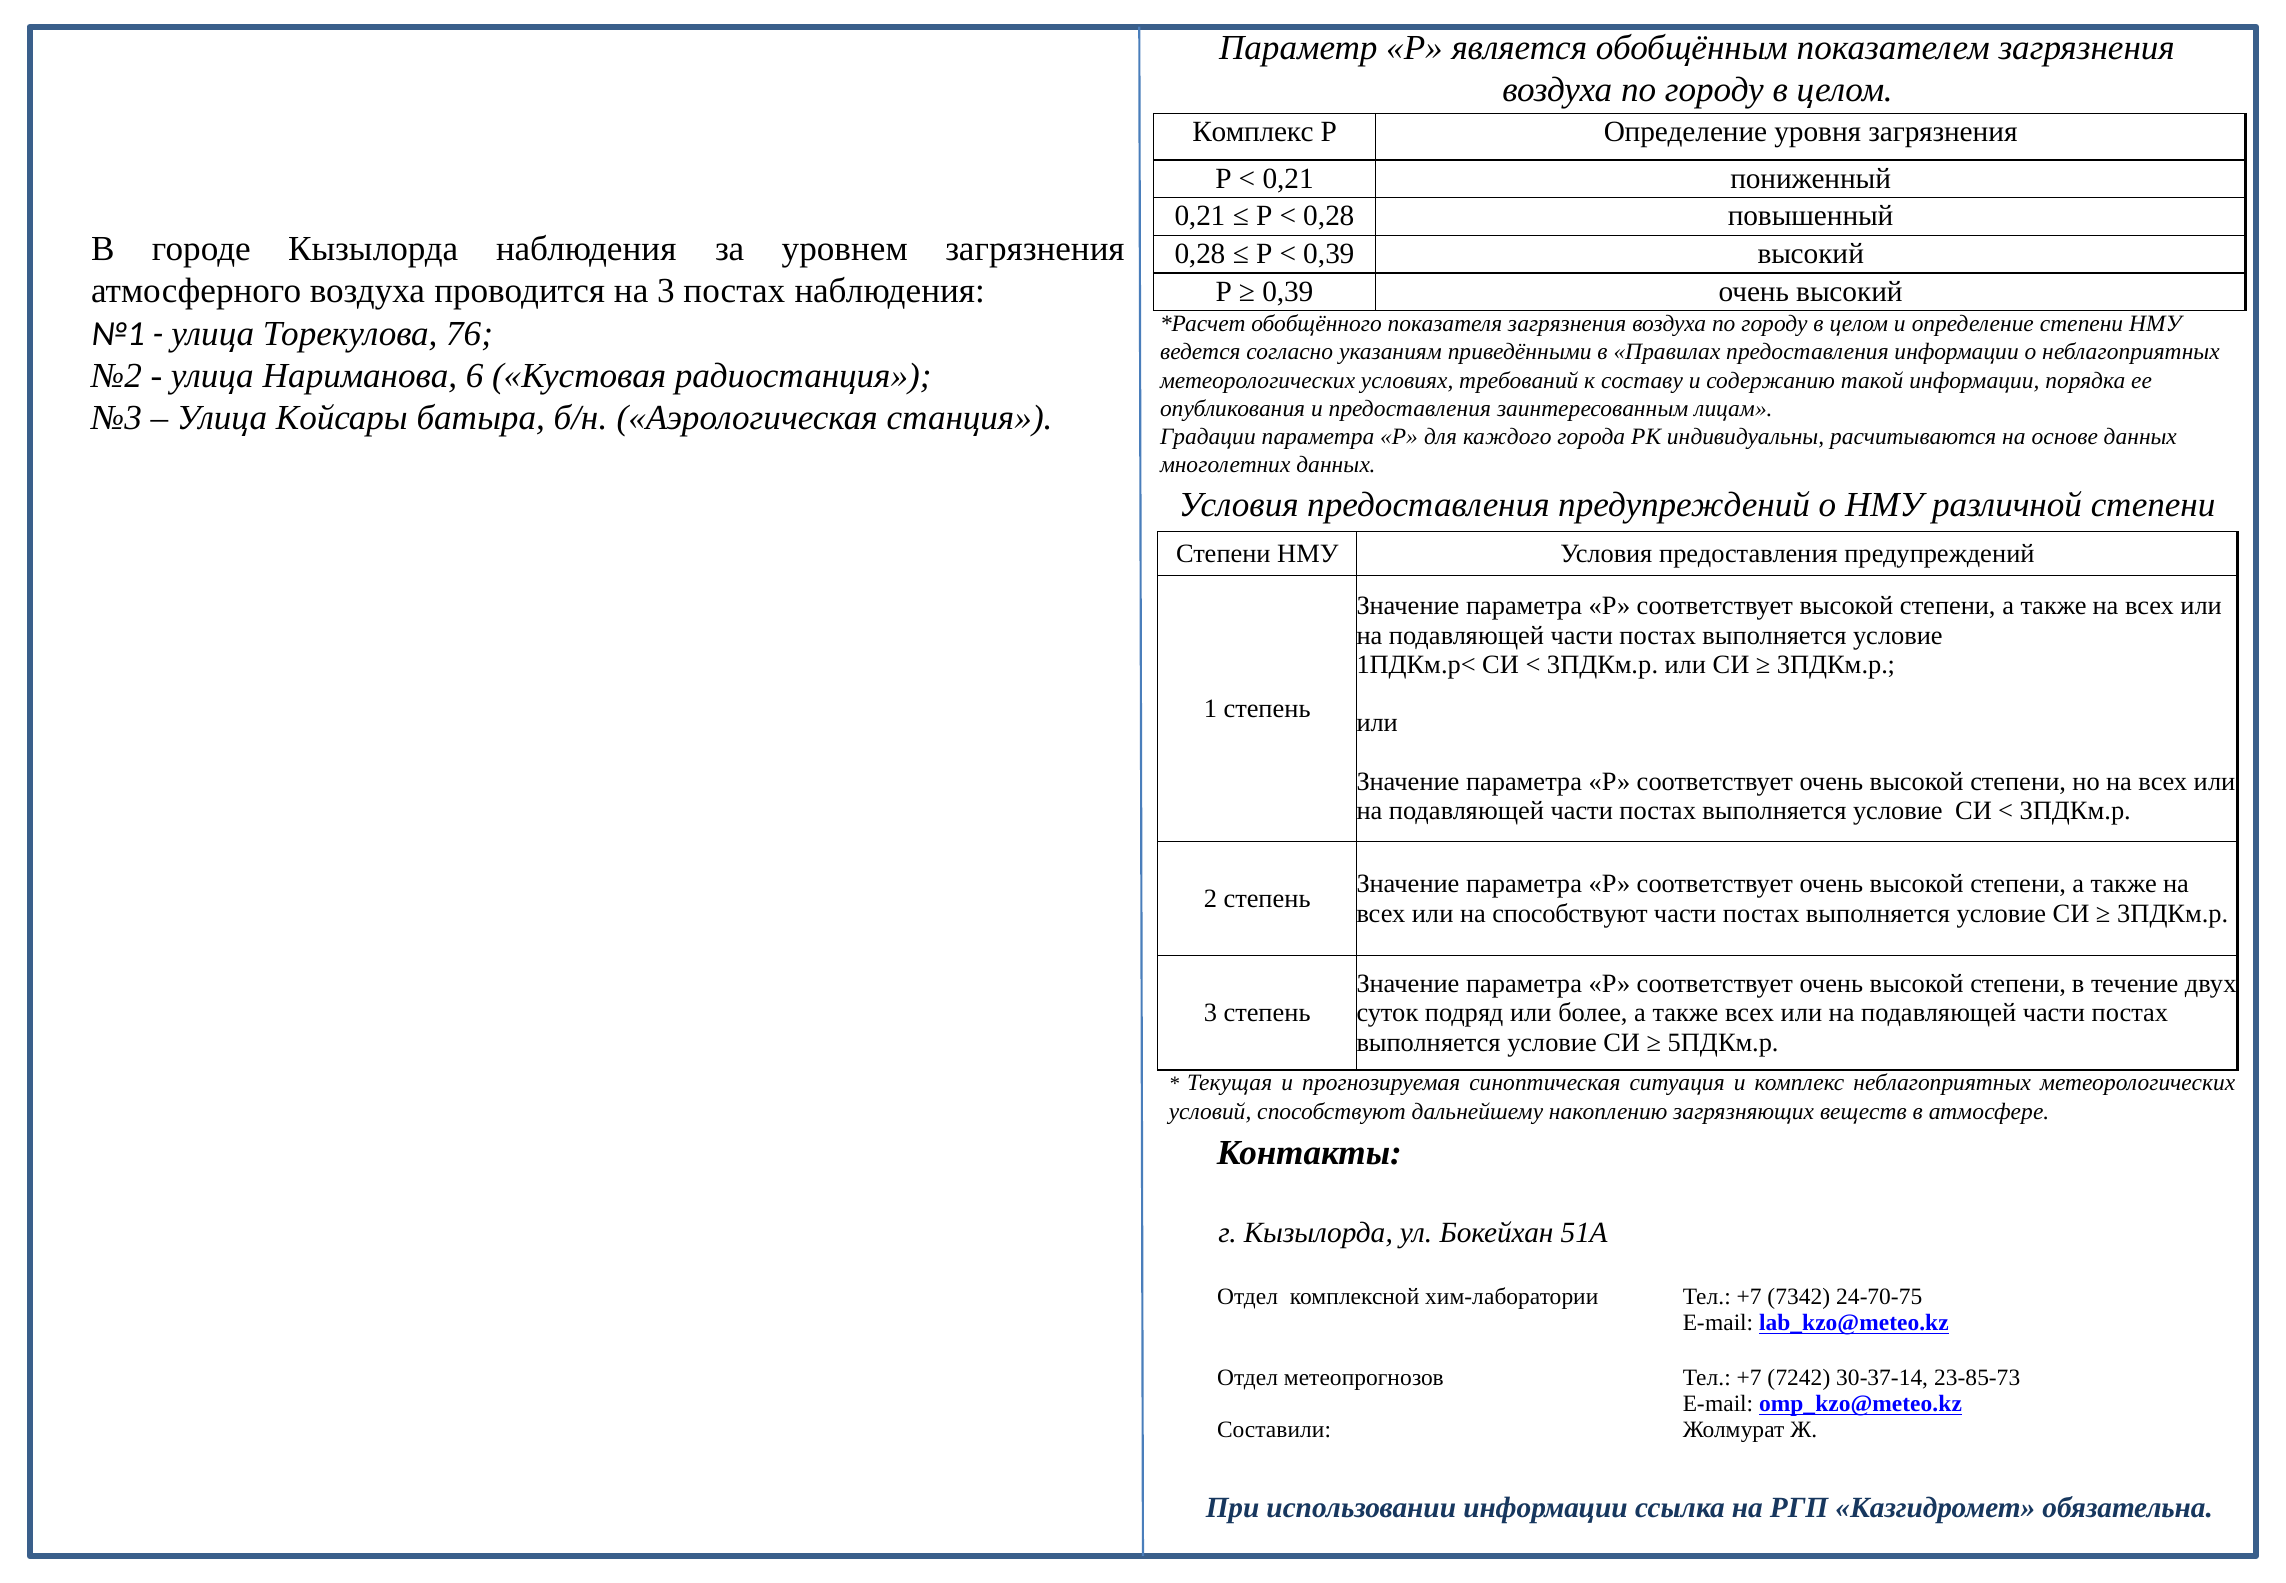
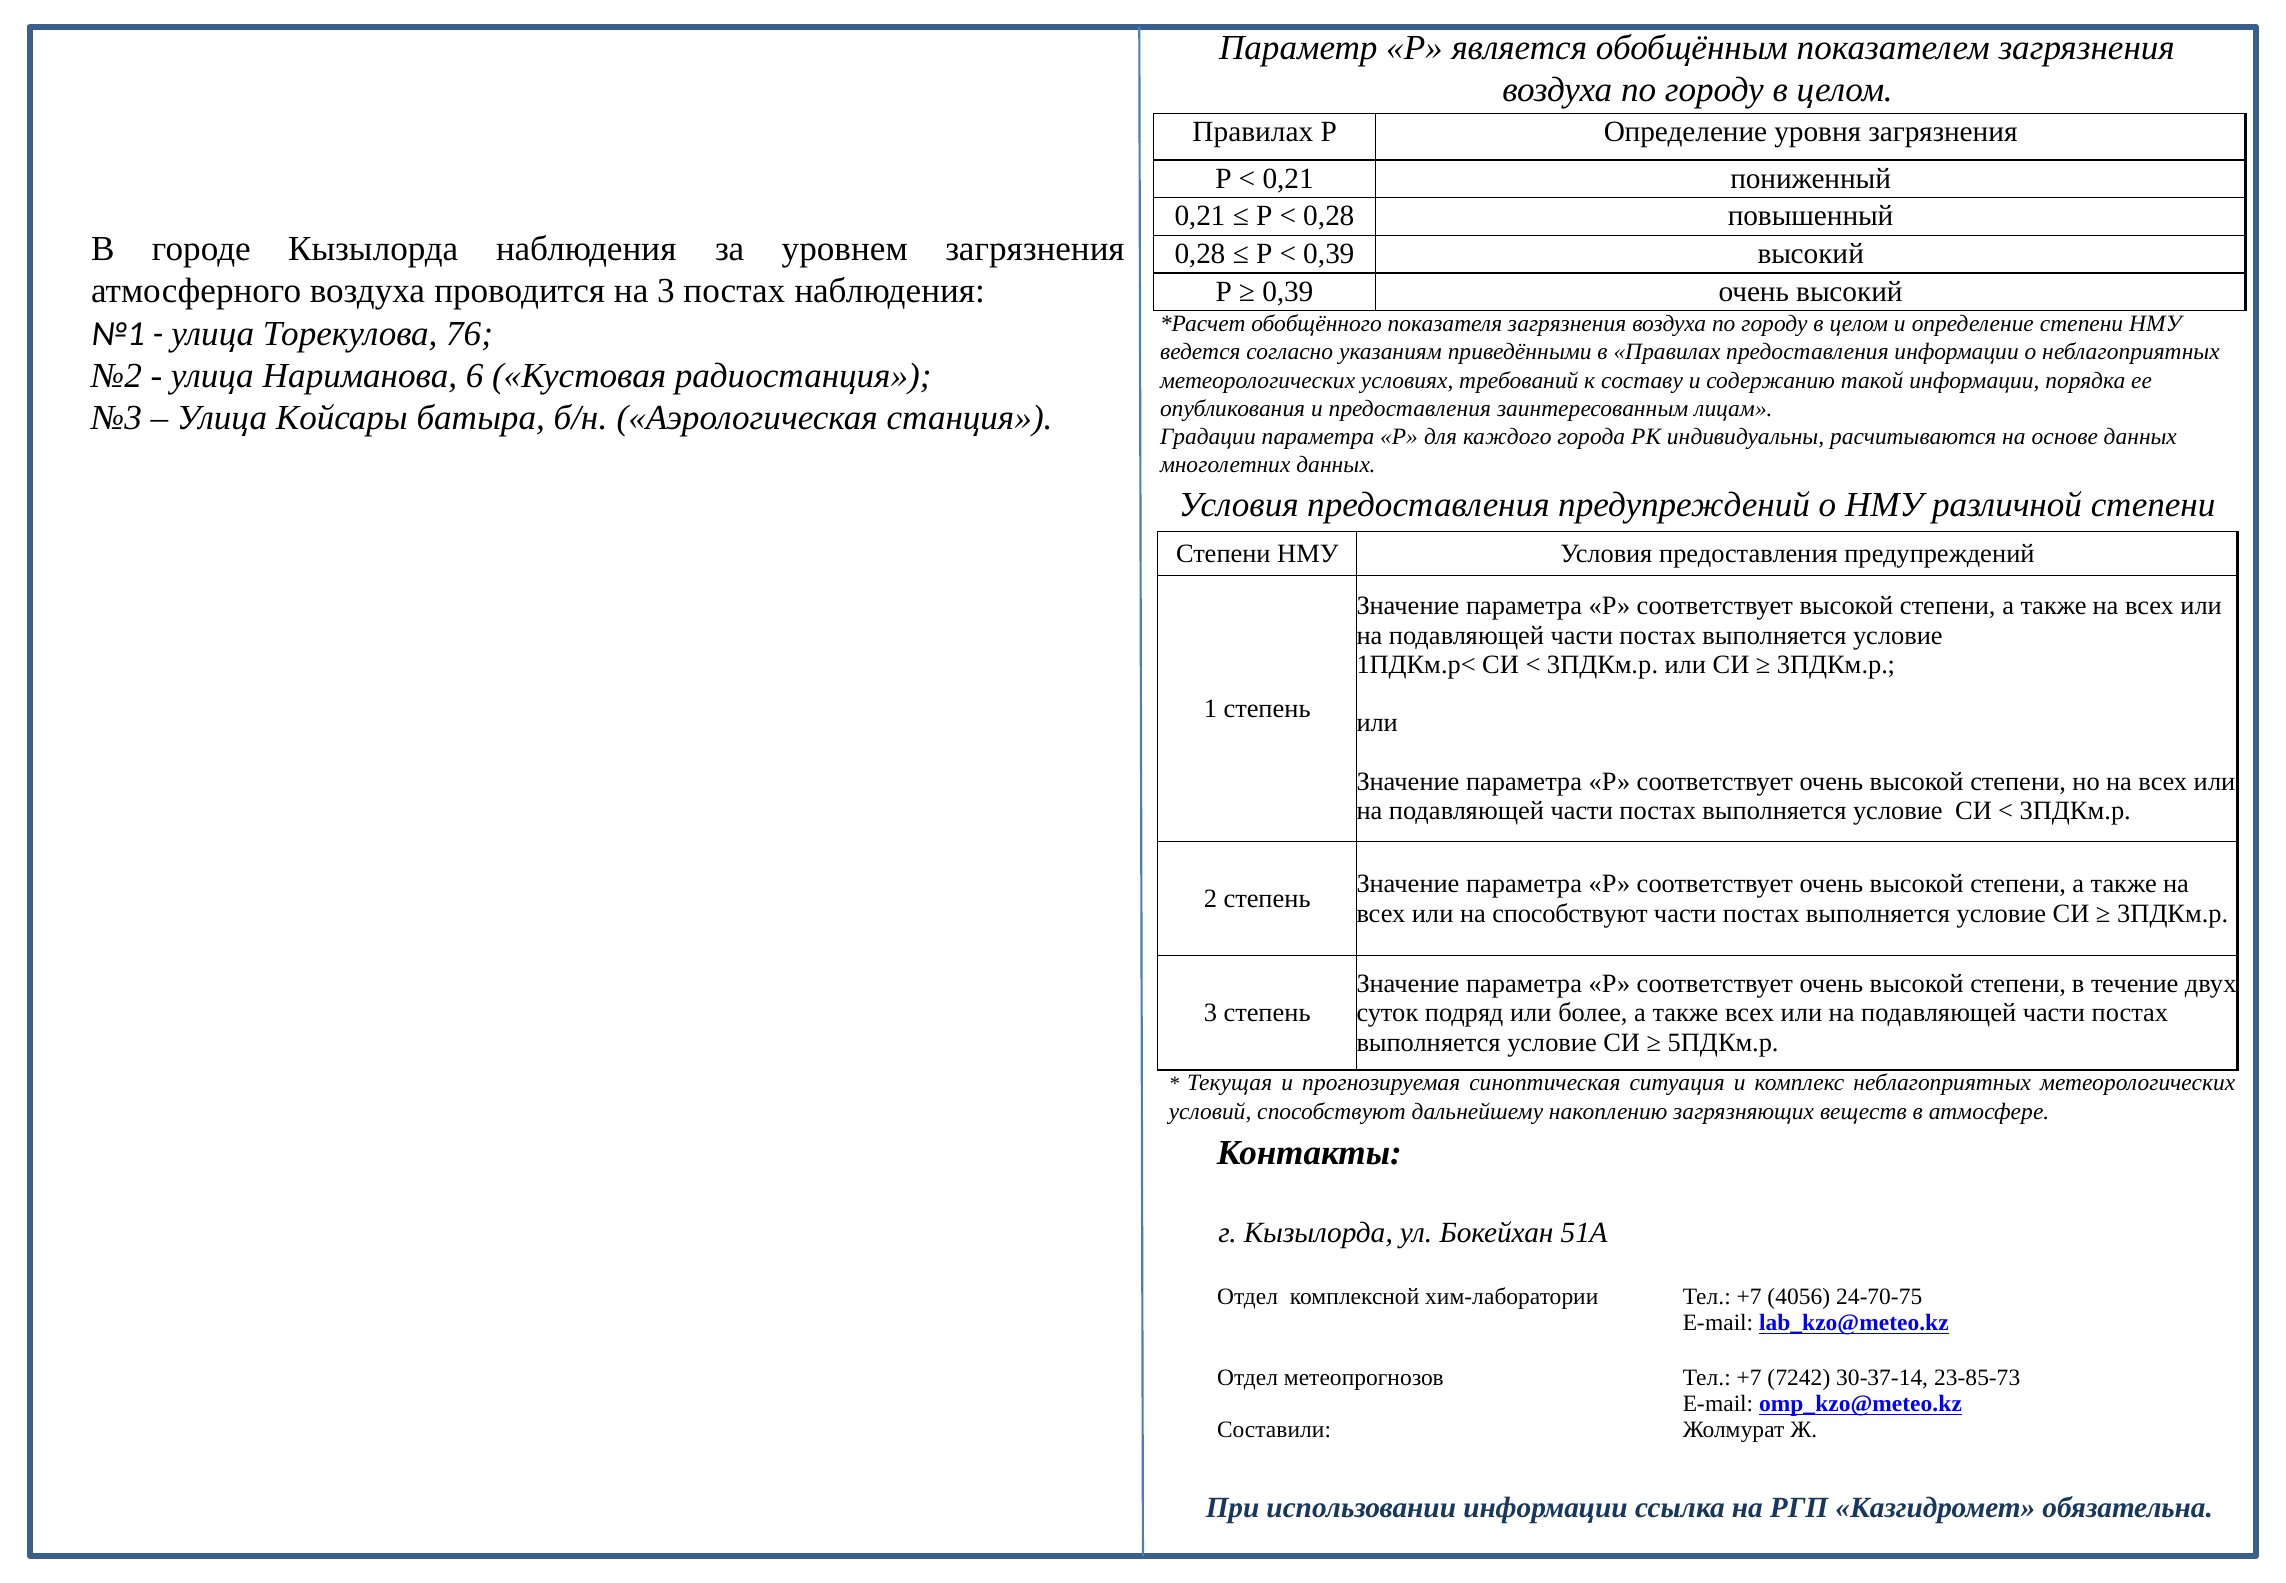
Комплекс at (1253, 132): Комплекс -> Правилах
7342: 7342 -> 4056
